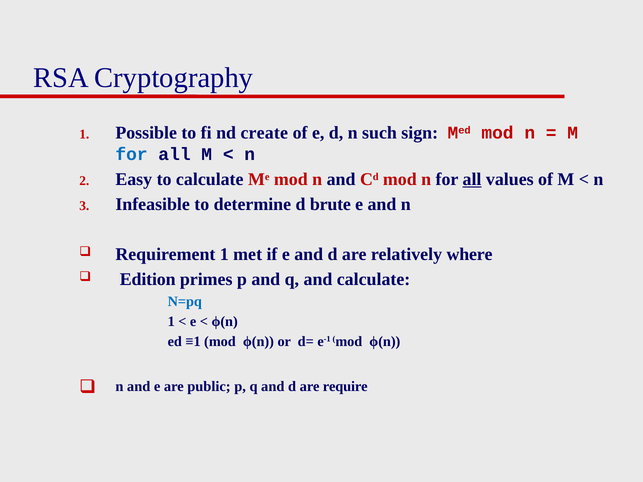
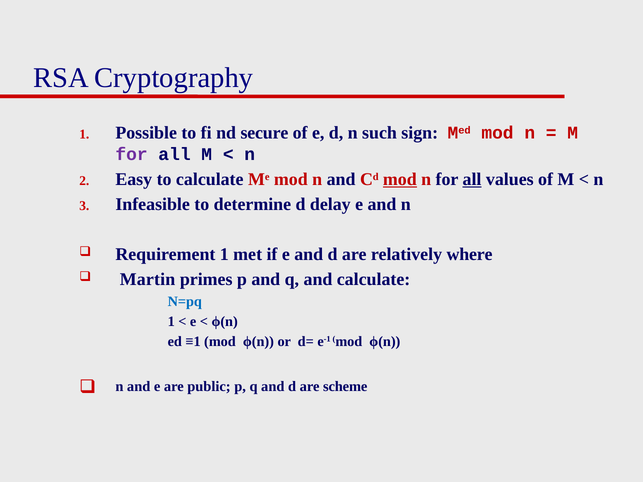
create: create -> secure
for at (132, 155) colour: blue -> purple
mod at (400, 180) underline: none -> present
brute: brute -> delay
Edition: Edition -> Martin
require: require -> scheme
